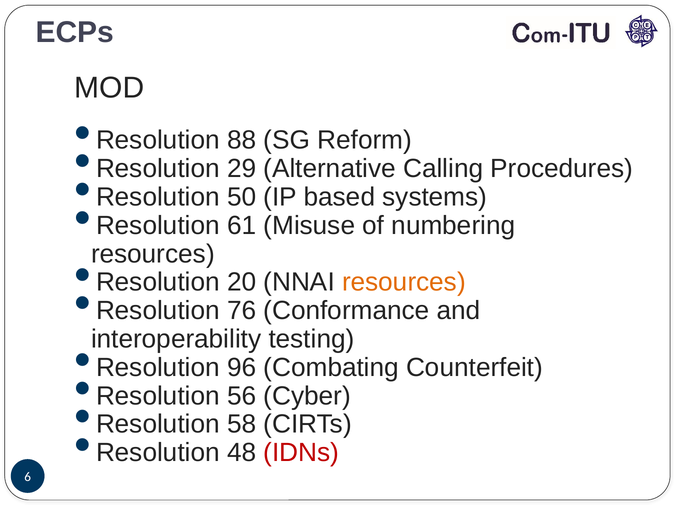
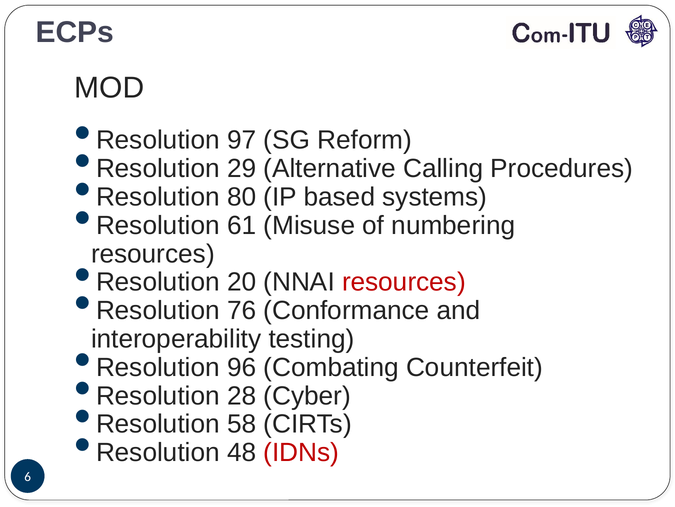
88: 88 -> 97
50: 50 -> 80
resources at (404, 282) colour: orange -> red
56: 56 -> 28
